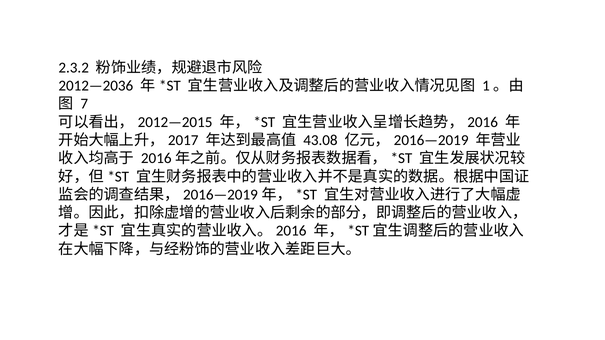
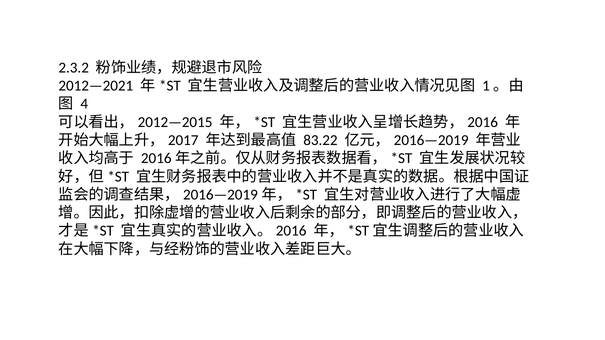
2012—2036: 2012—2036 -> 2012—2021
7: 7 -> 4
43.08: 43.08 -> 83.22
